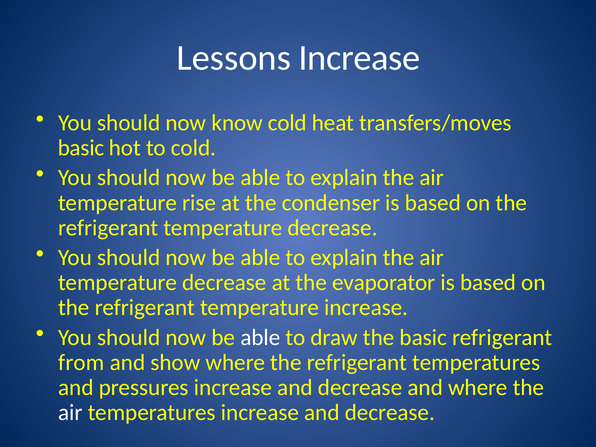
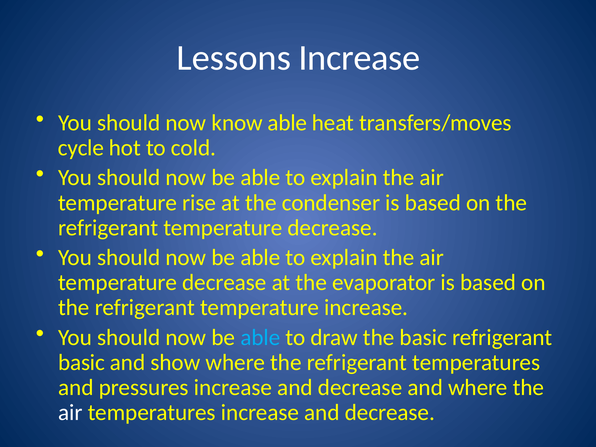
know cold: cold -> able
basic at (81, 148): basic -> cycle
able at (260, 337) colour: white -> light blue
from at (81, 362): from -> basic
